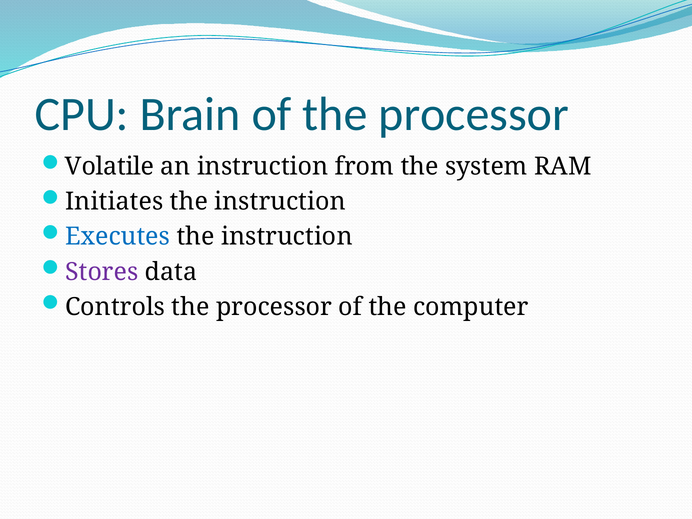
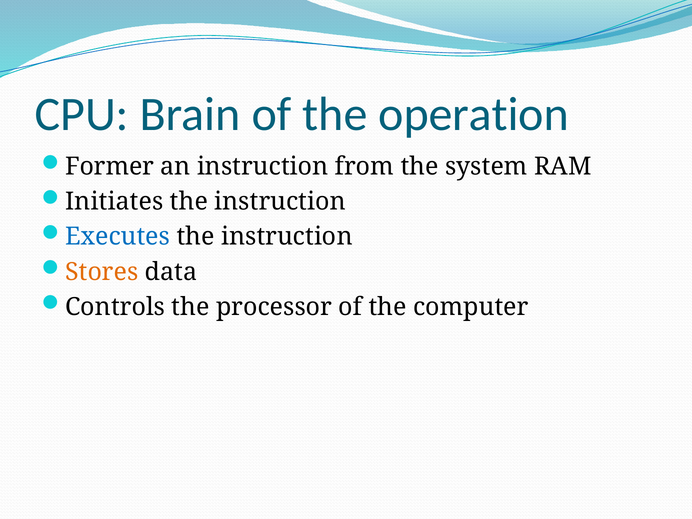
of the processor: processor -> operation
Volatile: Volatile -> Former
Stores colour: purple -> orange
